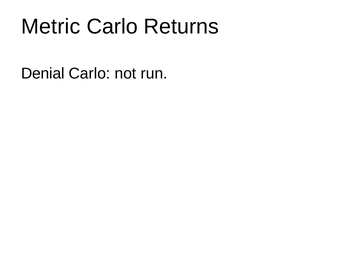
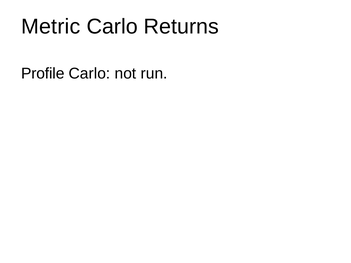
Denial: Denial -> Profile
